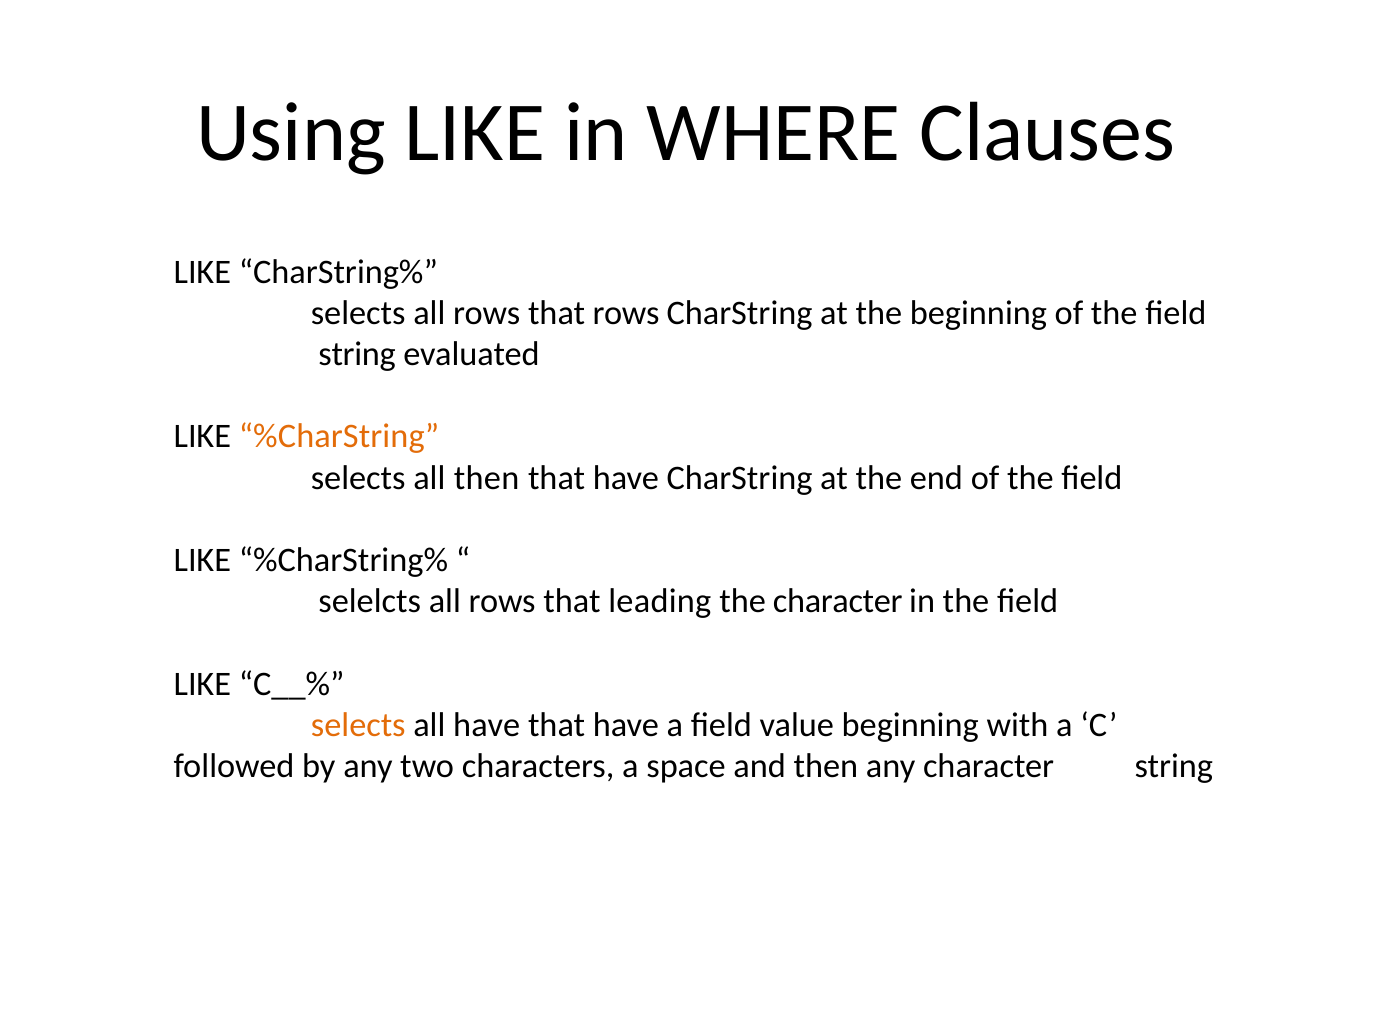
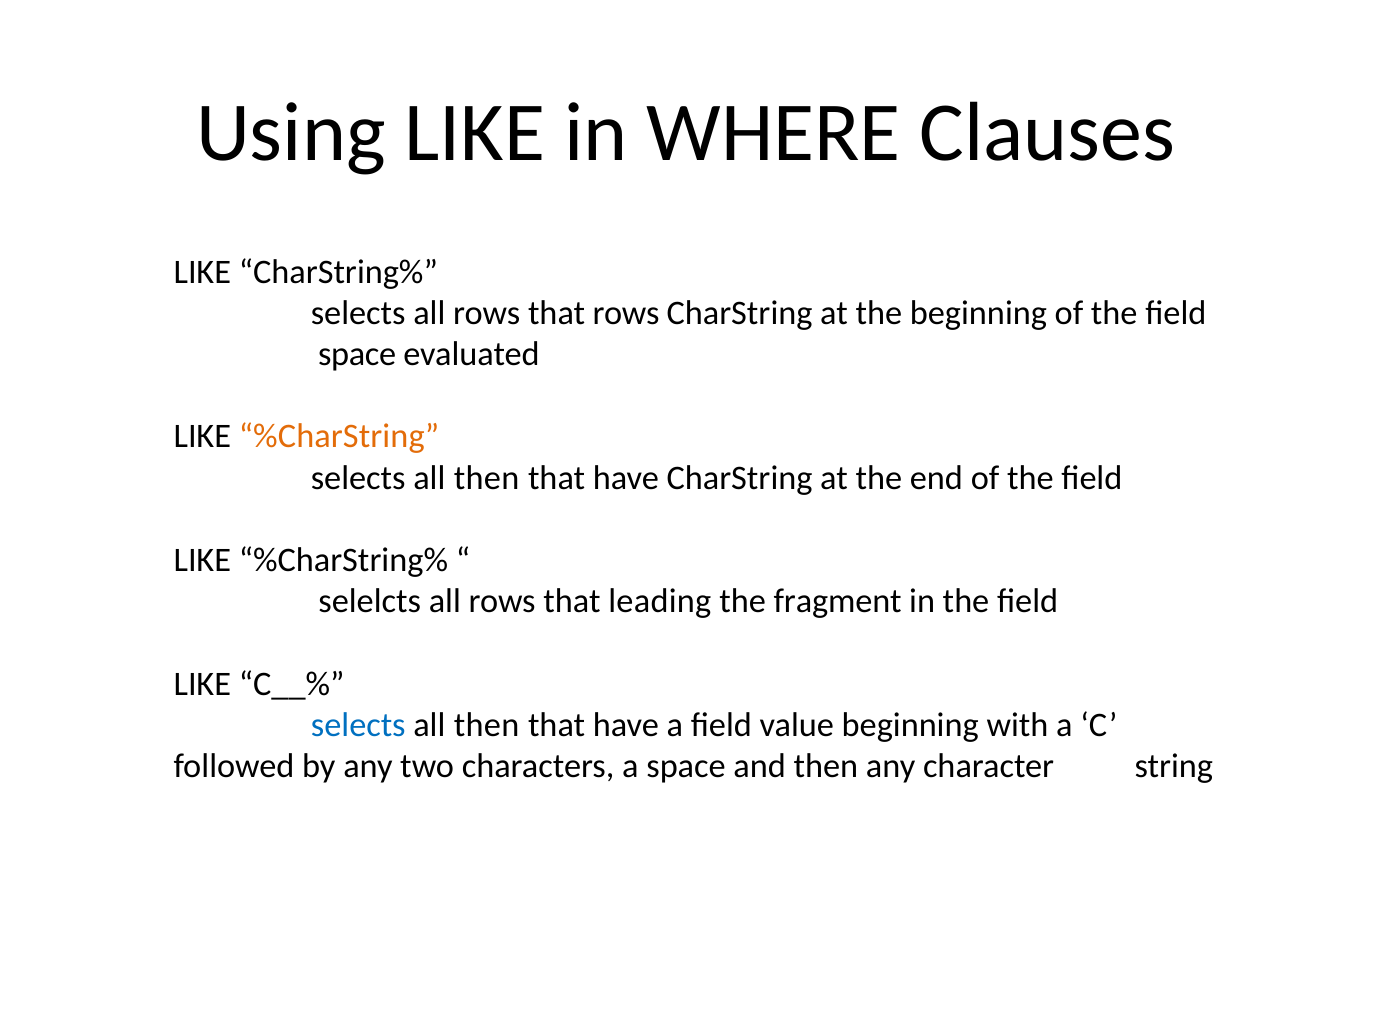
string at (357, 354): string -> space
the character: character -> fragment
selects at (358, 725) colour: orange -> blue
have at (487, 725): have -> then
